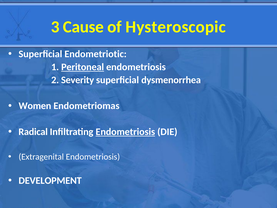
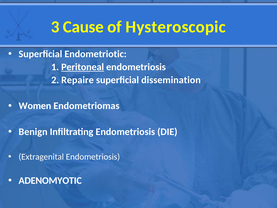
Severity: Severity -> Repaire
dysmenorrhea: dysmenorrhea -> dissemination
Radical: Radical -> Benign
Endometriosis at (125, 132) underline: present -> none
DEVELOPMENT: DEVELOPMENT -> ADENOMYOTIC
